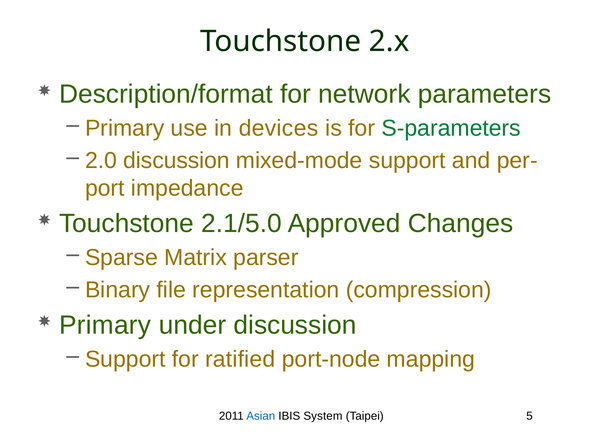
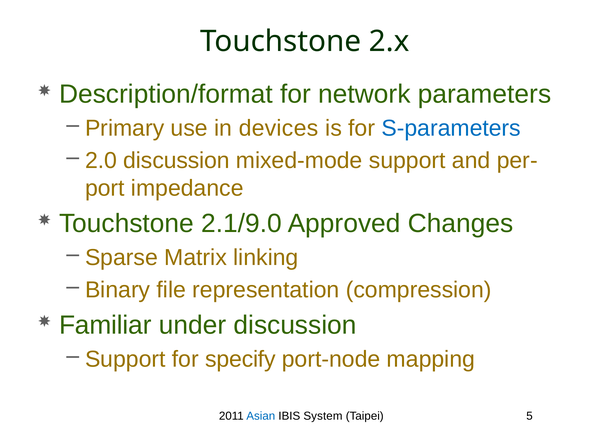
S-parameters colour: green -> blue
2.1/5.0: 2.1/5.0 -> 2.1/9.0
parser: parser -> linking
Primary at (105, 325): Primary -> Familiar
ratified: ratified -> specify
